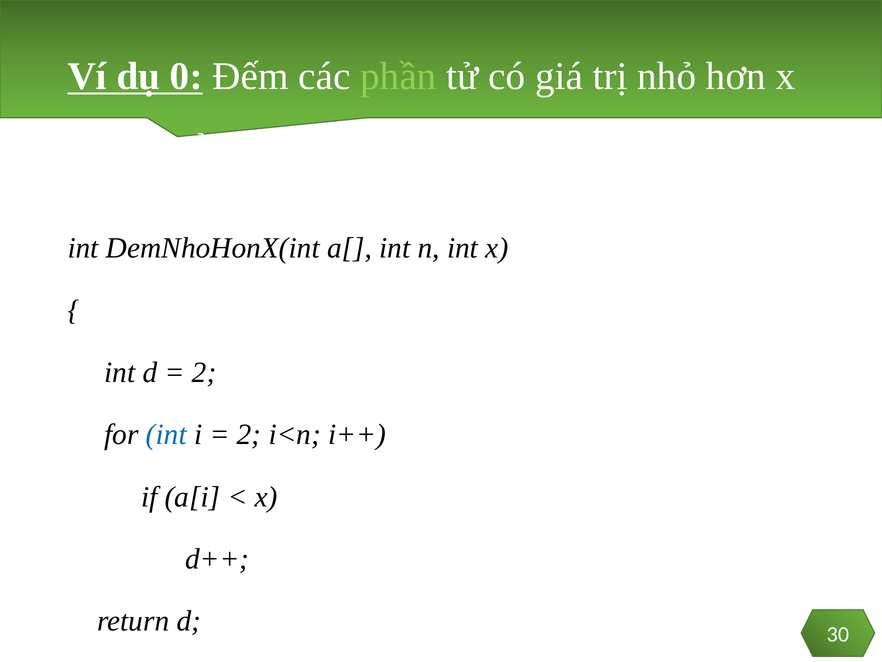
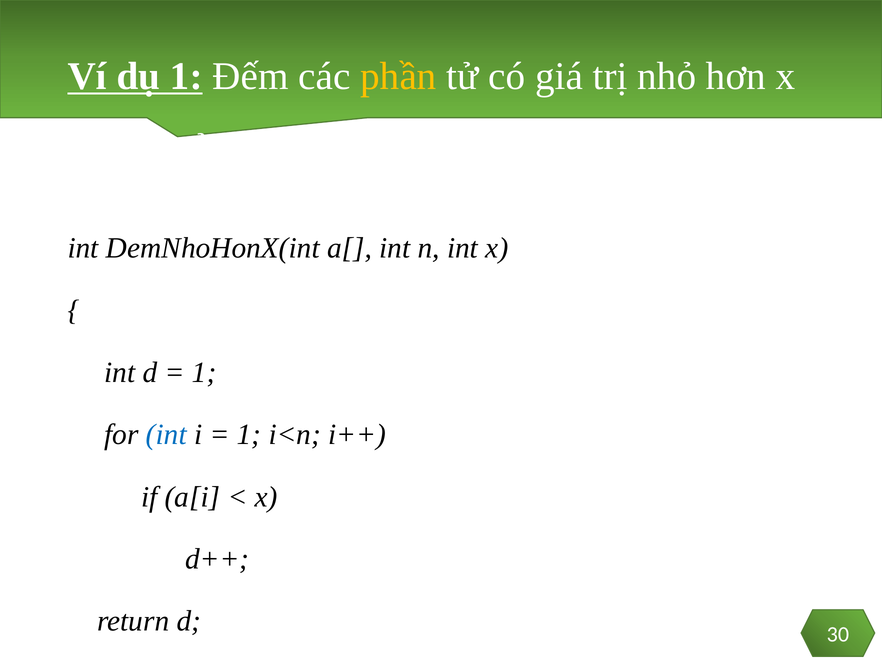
dụ 0: 0 -> 1
phần colour: light green -> yellow
2 at (204, 372): 2 -> 1
2 at (249, 434): 2 -> 1
